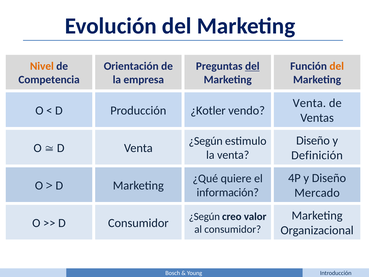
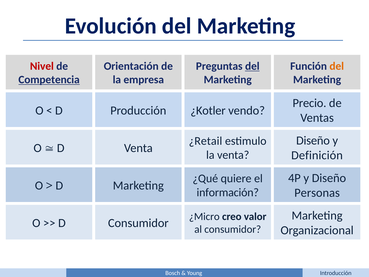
Nivel colour: orange -> red
Competencia underline: none -> present
Venta at (309, 103): Venta -> Precio
¿Según at (206, 141): ¿Según -> ¿Retail
Mercado: Mercado -> Personas
¿Según at (204, 216): ¿Según -> ¿Micro
